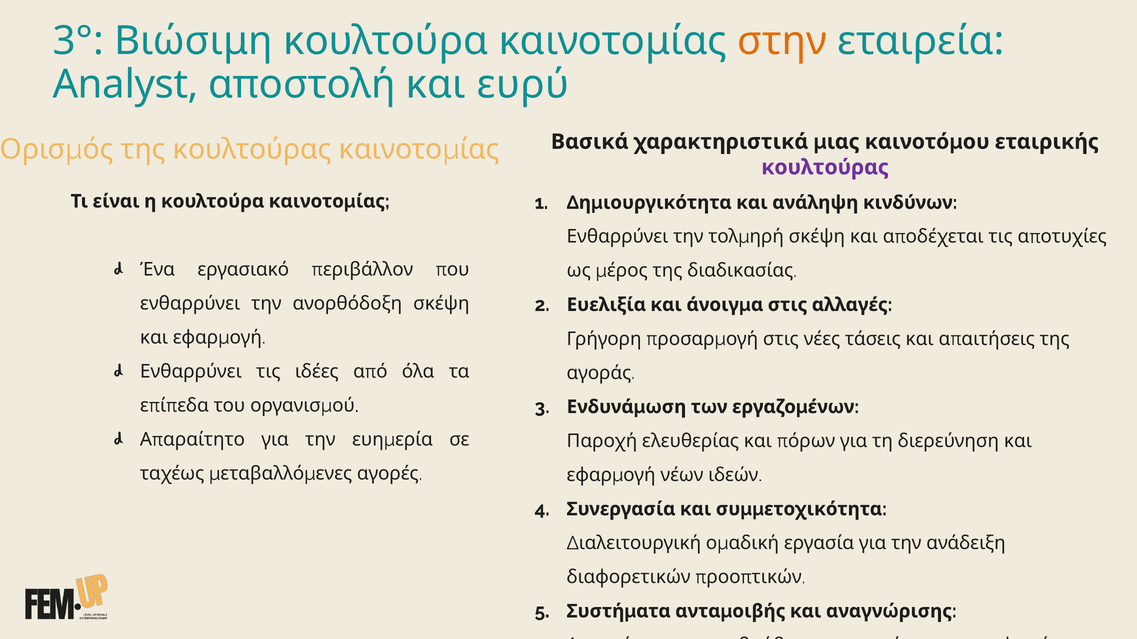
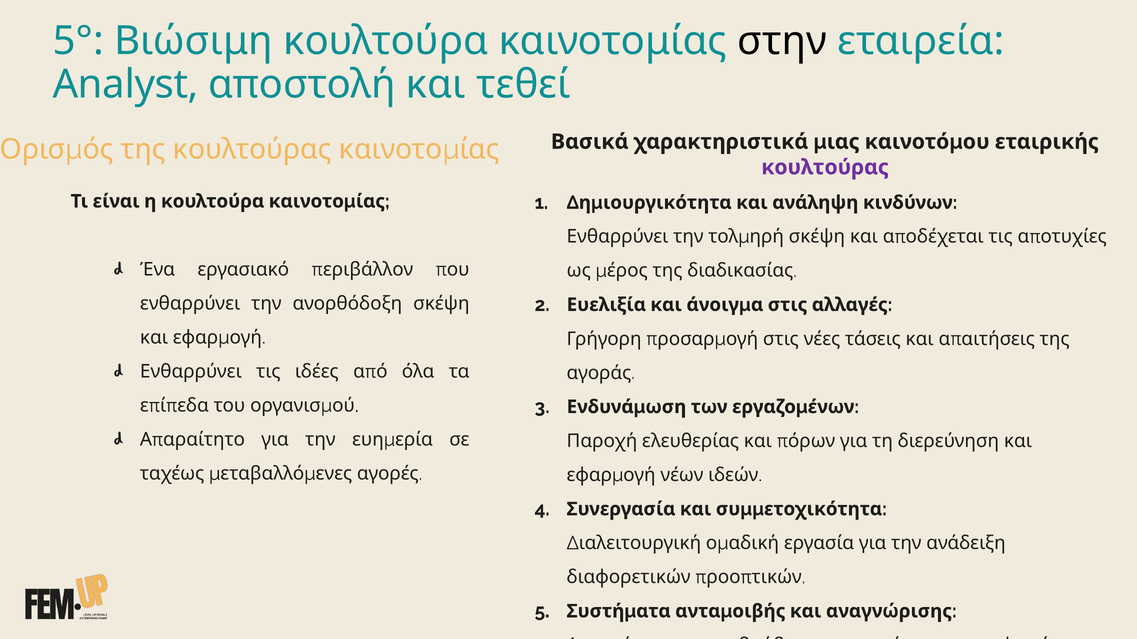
3°: 3° -> 5°
στην colour: orange -> black
ευρύ: ευρύ -> τεθεί
